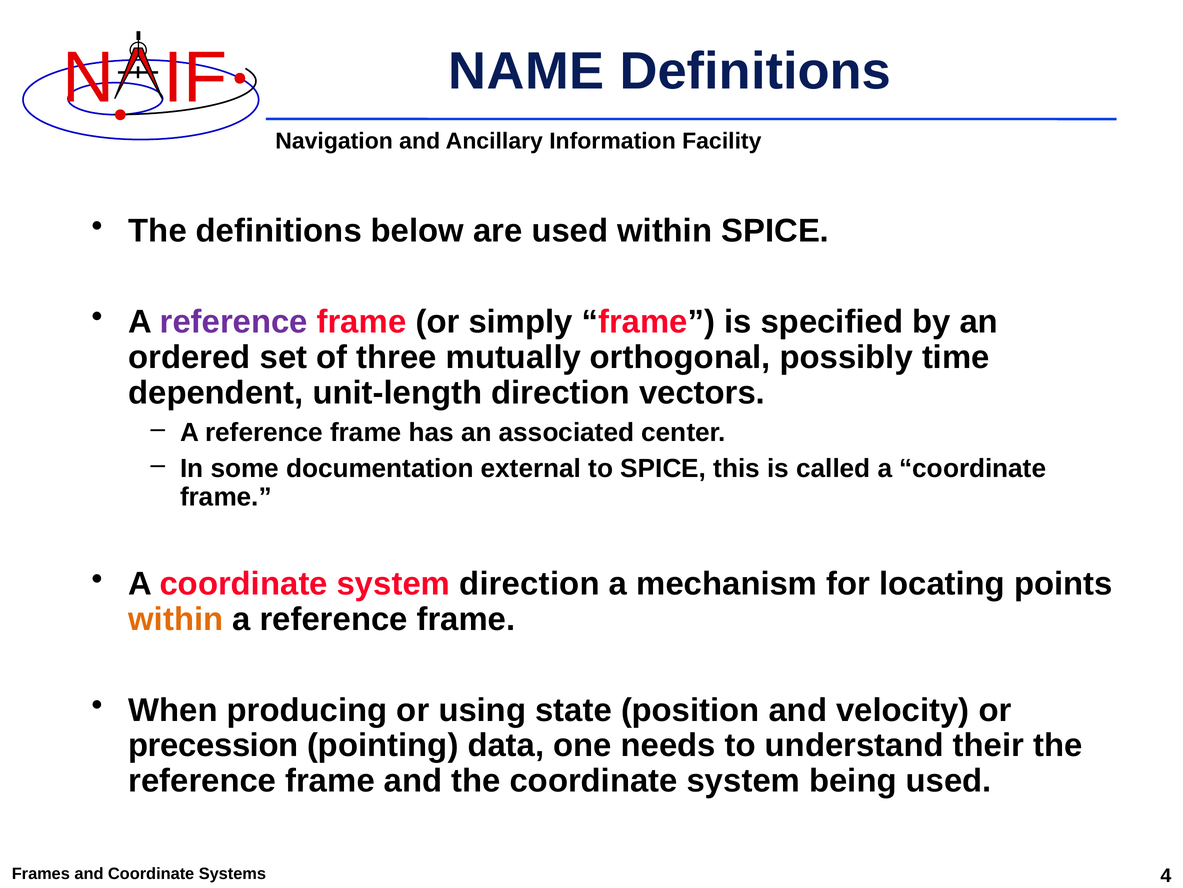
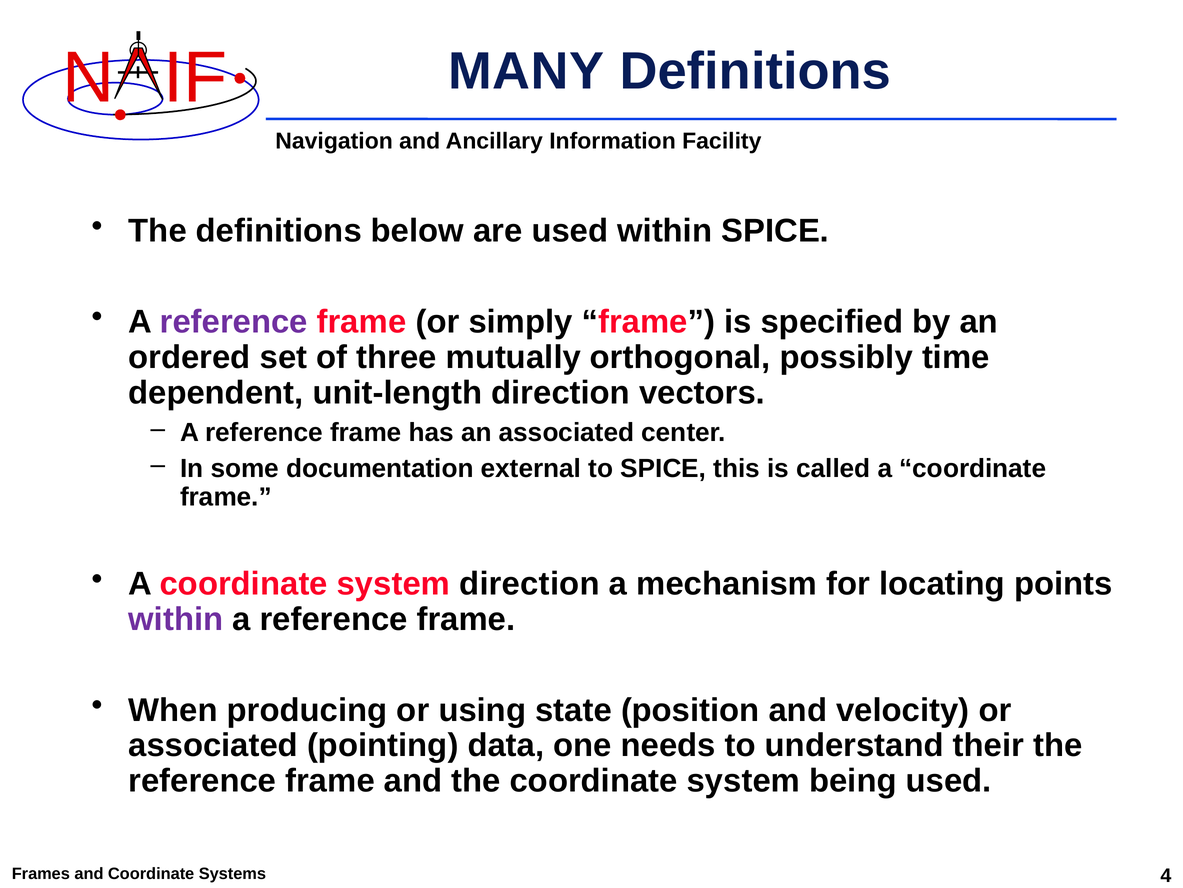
NAME: NAME -> MANY
within at (176, 619) colour: orange -> purple
precession at (213, 745): precession -> associated
